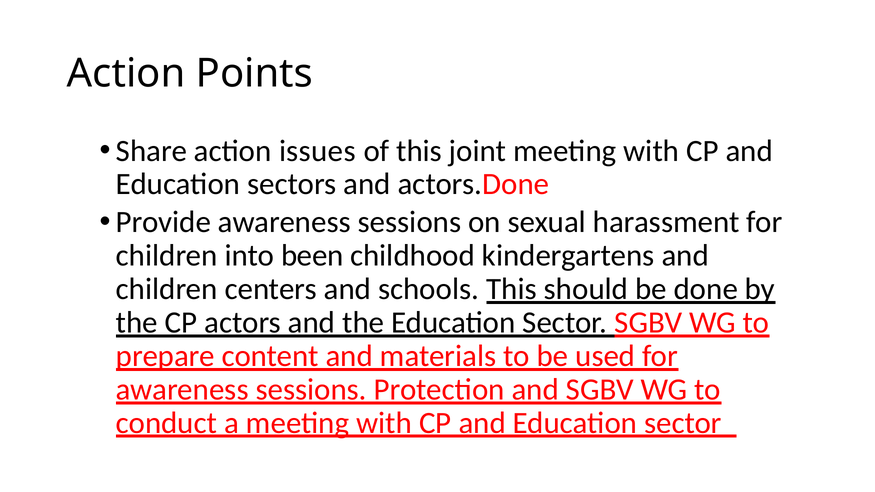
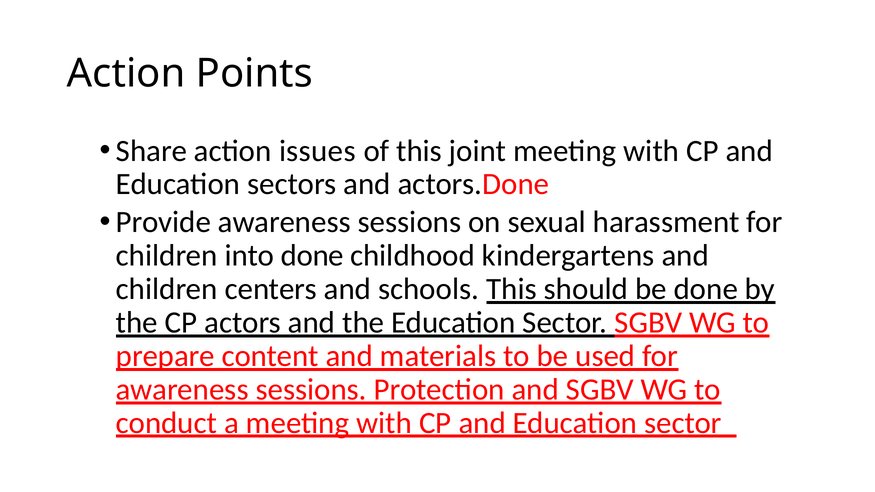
into been: been -> done
